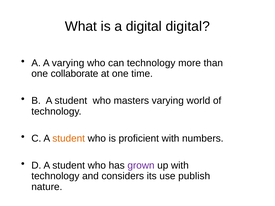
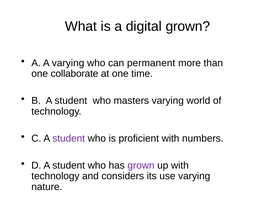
digital digital: digital -> grown
can technology: technology -> permanent
student at (69, 139) colour: orange -> purple
use publish: publish -> varying
